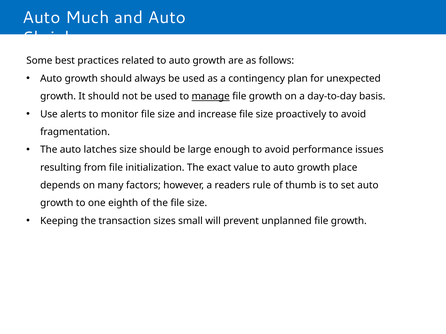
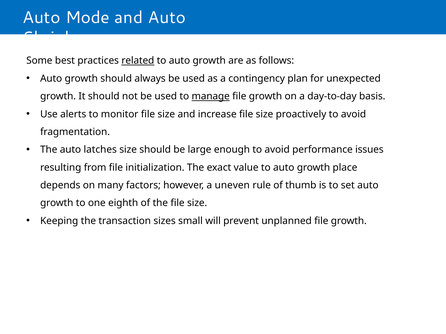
Much: Much -> Mode
related underline: none -> present
readers: readers -> uneven
